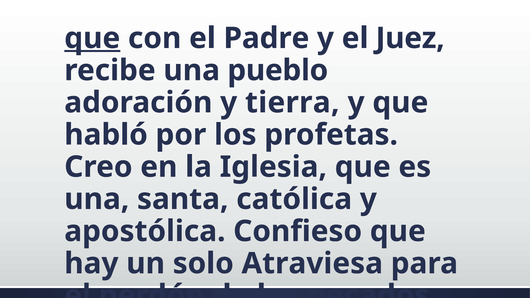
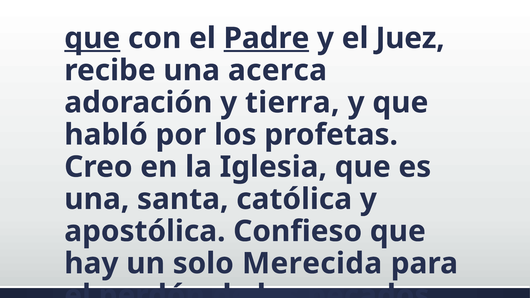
Padre underline: none -> present
pueblo: pueblo -> acerca
Atraviesa: Atraviesa -> Merecida
